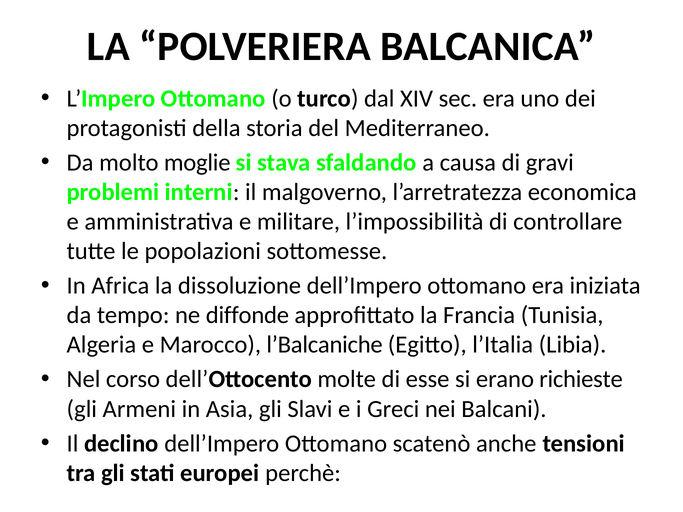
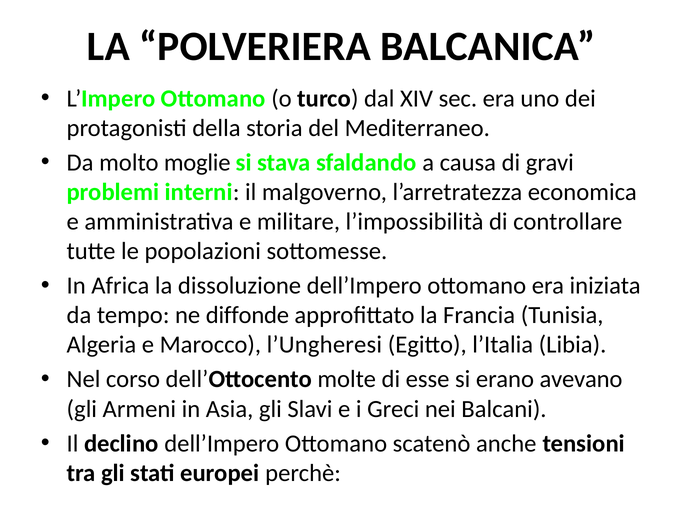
l’Balcaniche: l’Balcaniche -> l’Ungheresi
richieste: richieste -> avevano
